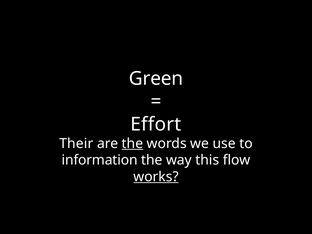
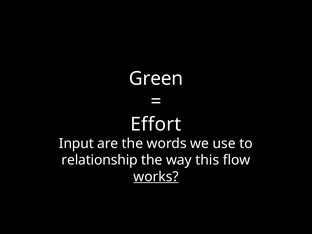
Their: Their -> Input
the at (132, 143) underline: present -> none
information: information -> relationship
